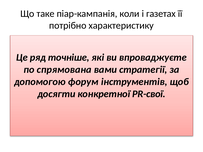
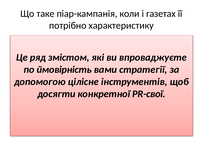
точніше: точніше -> змістом
спрямована: спрямована -> ймовірність
форум: форум -> цілісне
